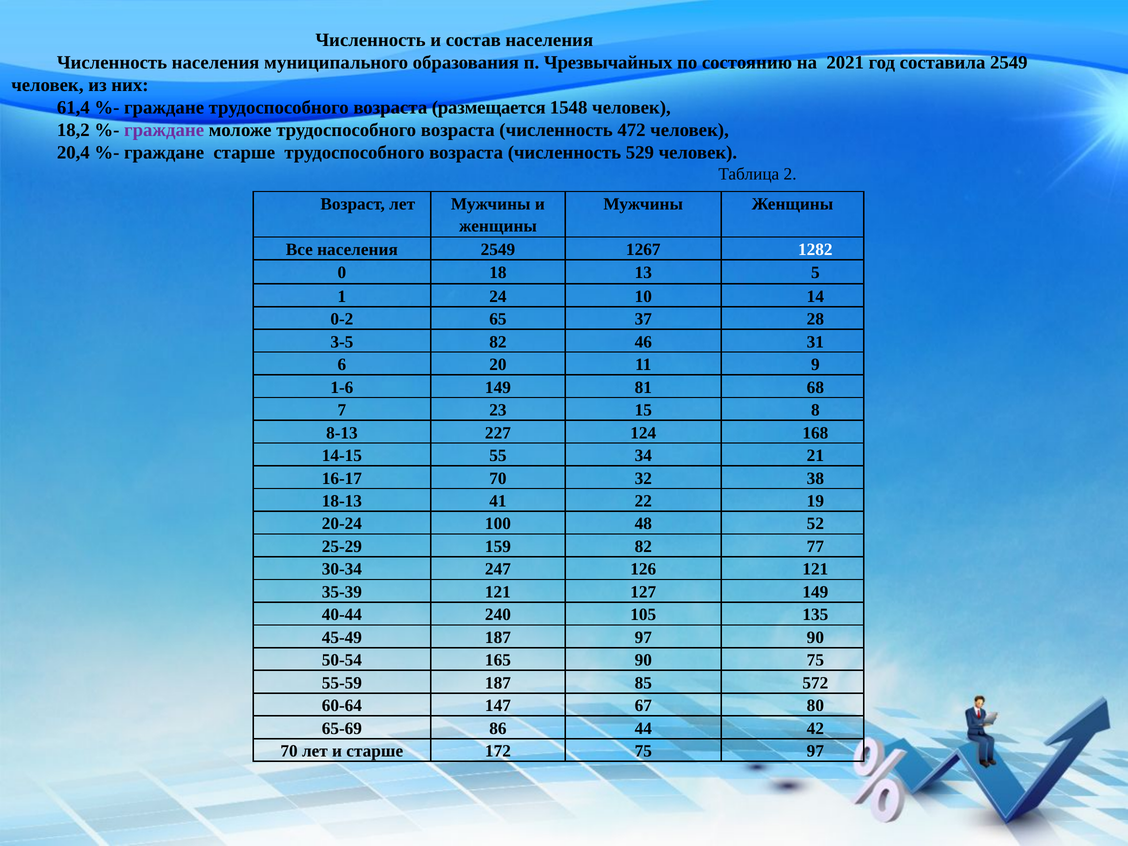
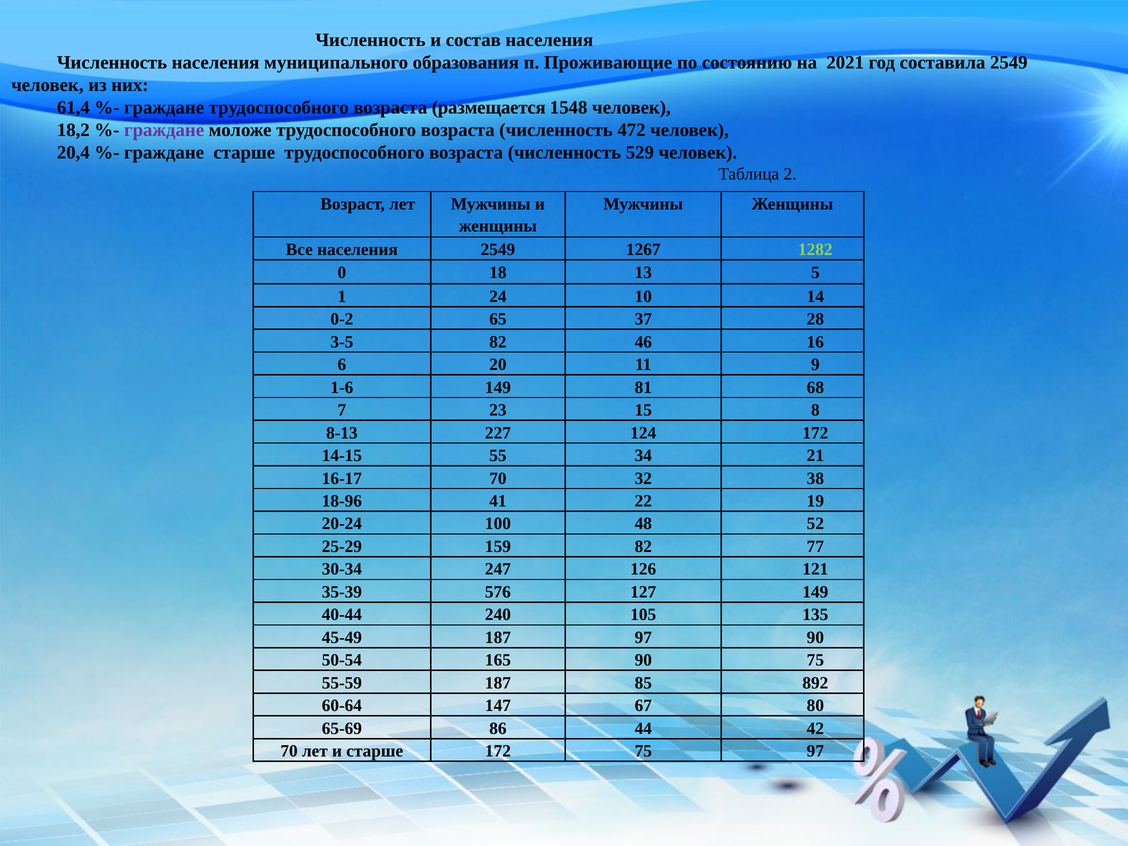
Чрезвычайных: Чрезвычайных -> Проживающие
1282 colour: white -> light green
31: 31 -> 16
124 168: 168 -> 172
18-13: 18-13 -> 18-96
35-39 121: 121 -> 576
572: 572 -> 892
